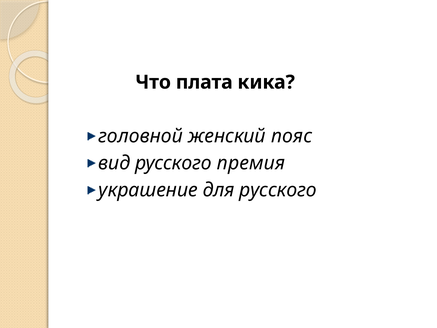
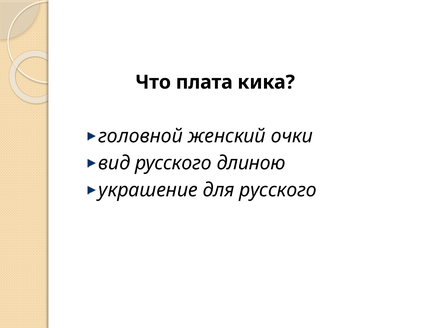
пояс: пояс -> очки
премия: премия -> длиною
